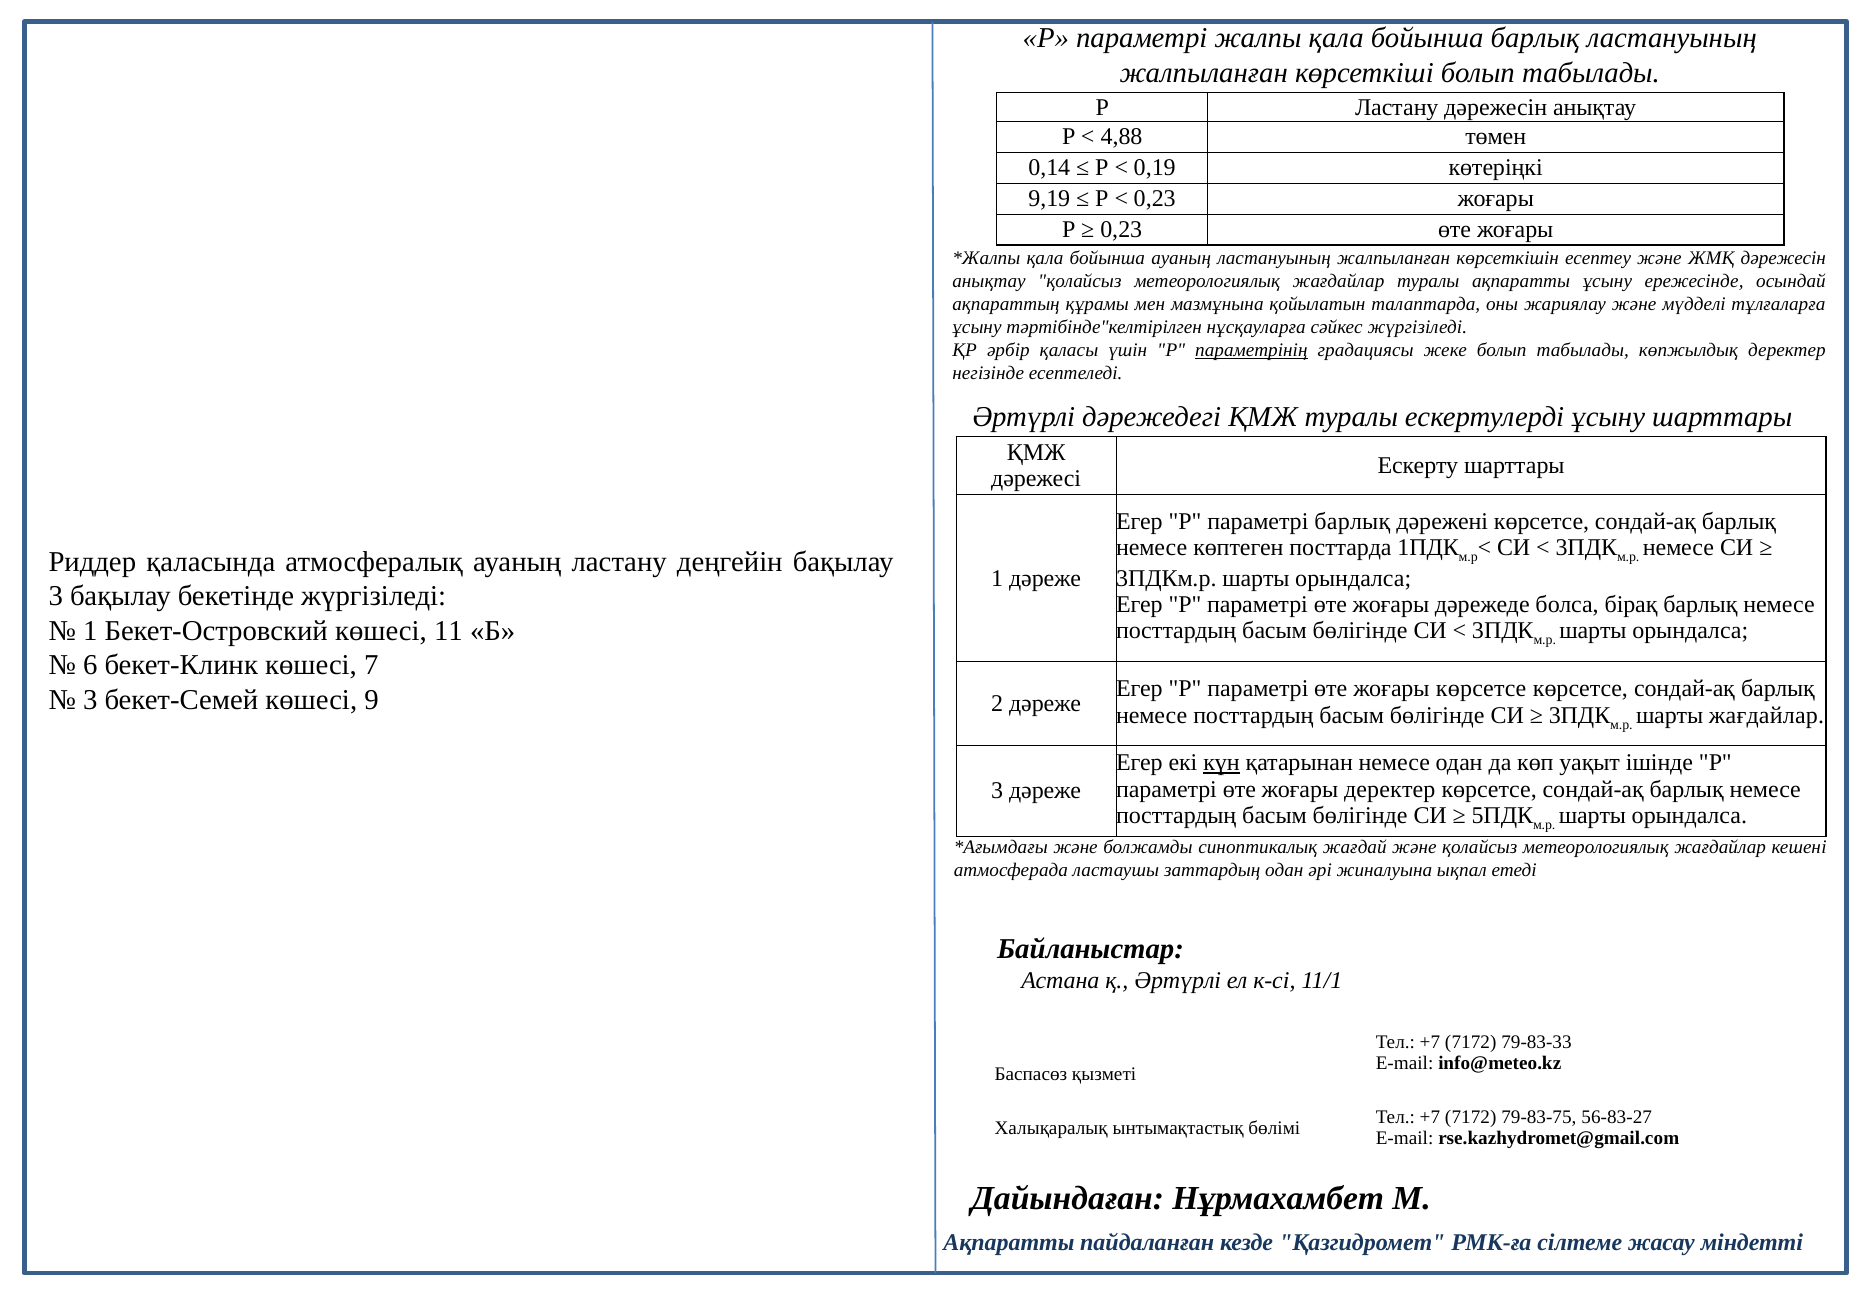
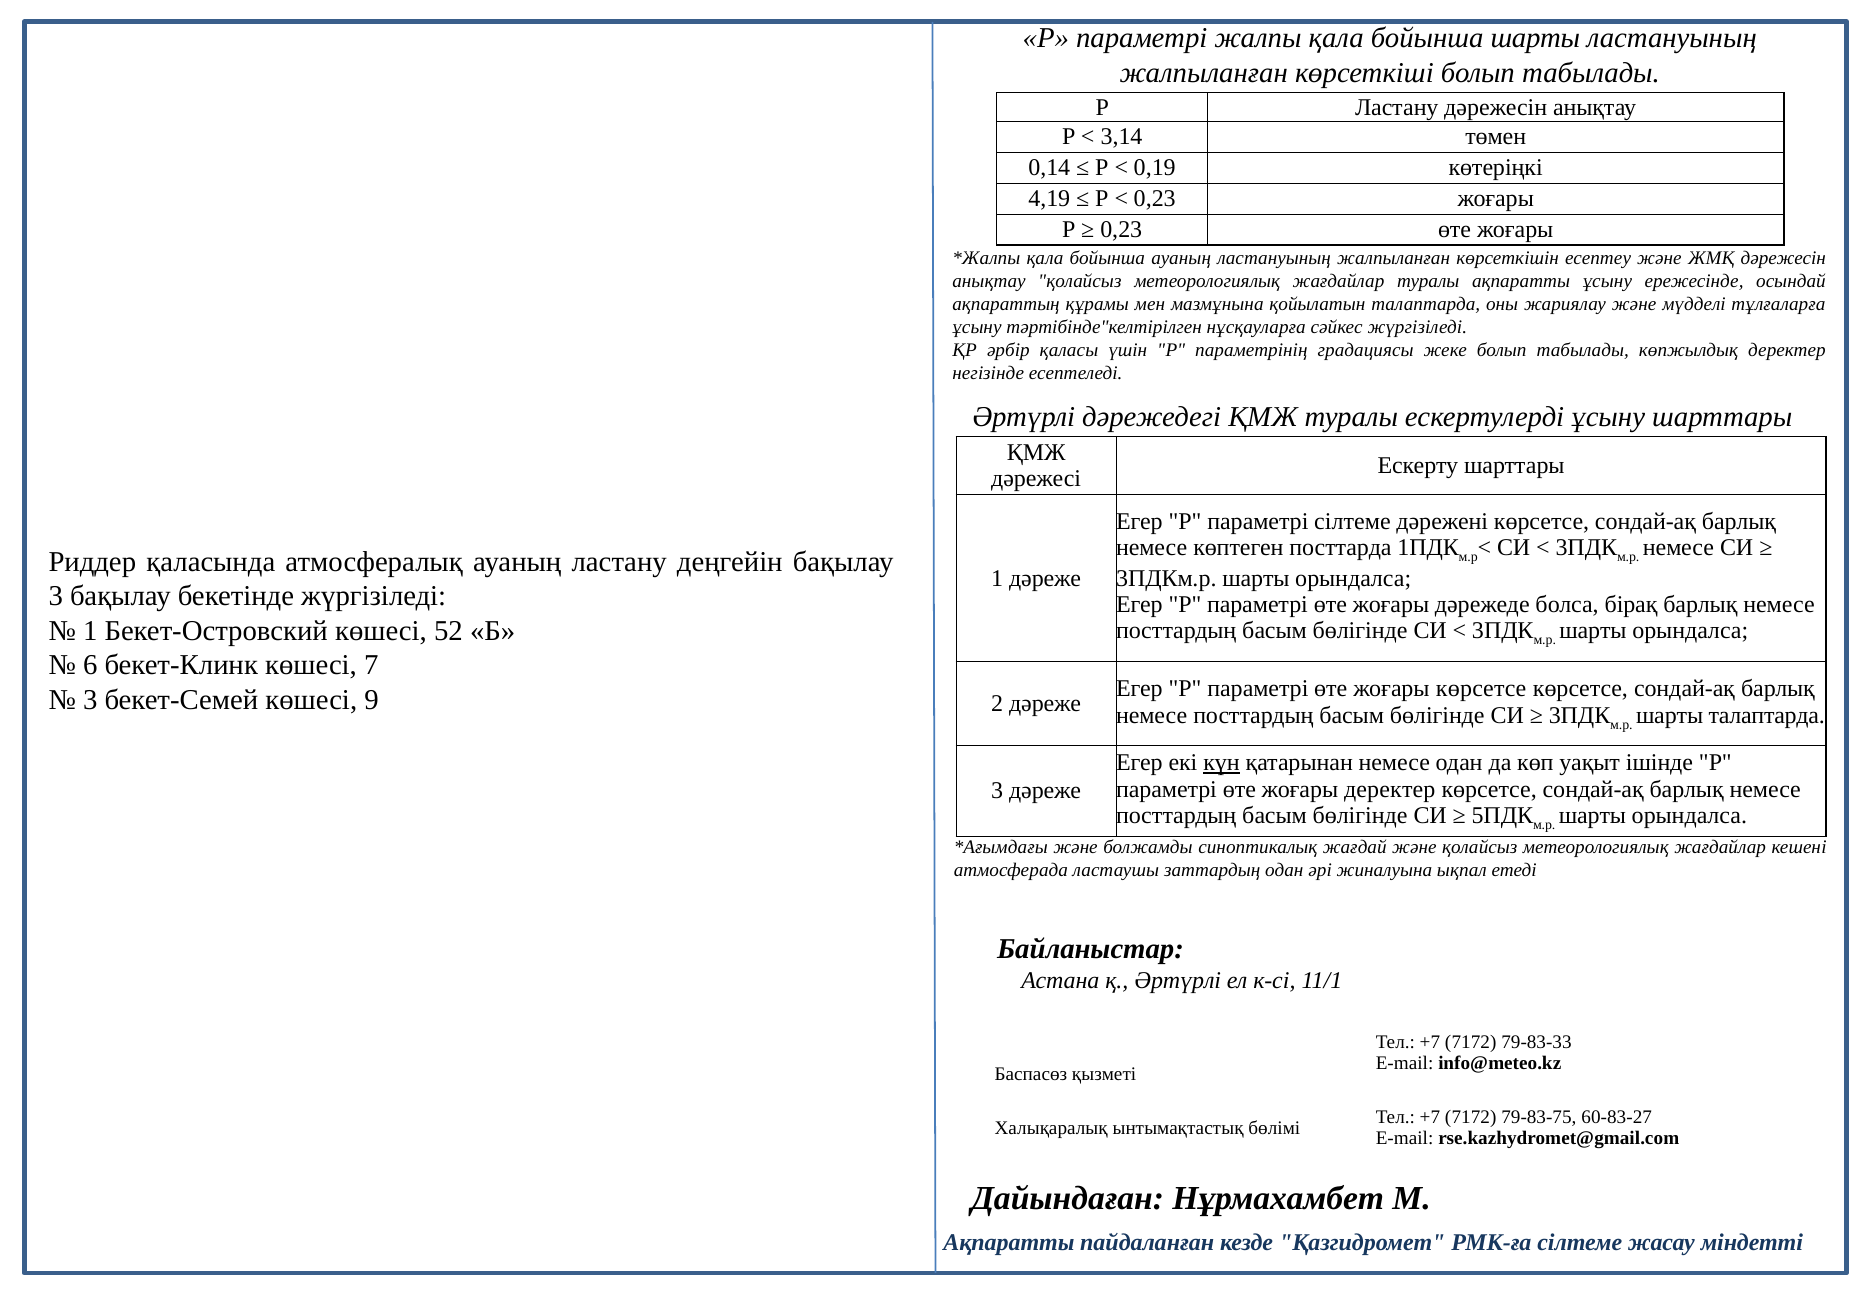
бойынша барлық: барлық -> шарты
4,88: 4,88 -> 3,14
9,19: 9,19 -> 4,19
параметрінің underline: present -> none
параметрі барлық: барлық -> сілтеме
11: 11 -> 52
шарты жағдайлар: жағдайлар -> талаптарда
56-83-27: 56-83-27 -> 60-83-27
